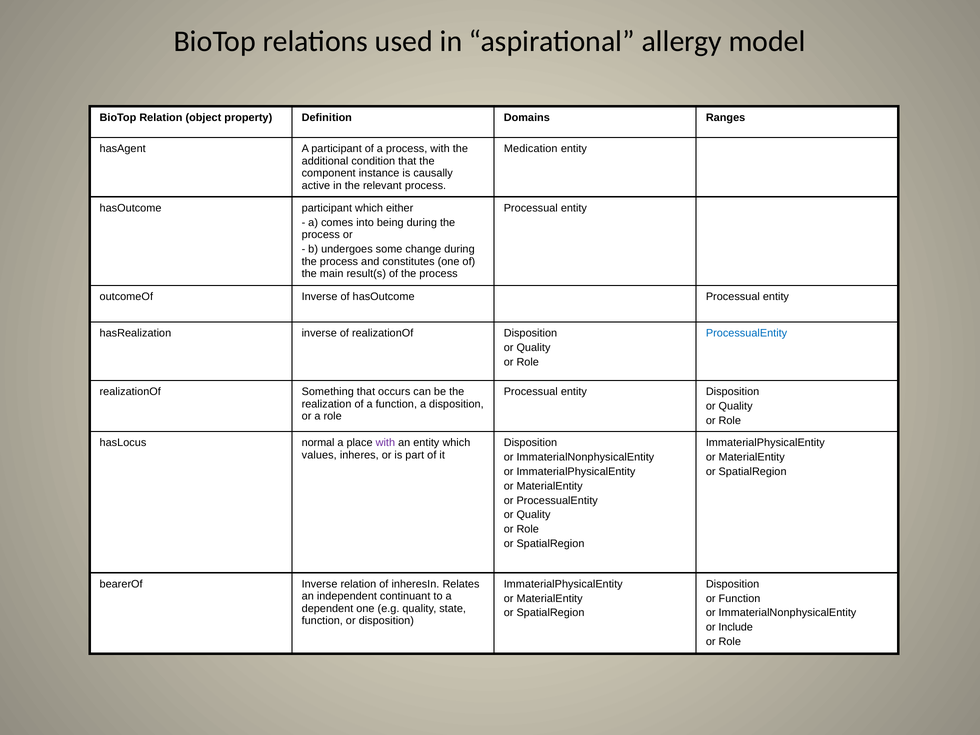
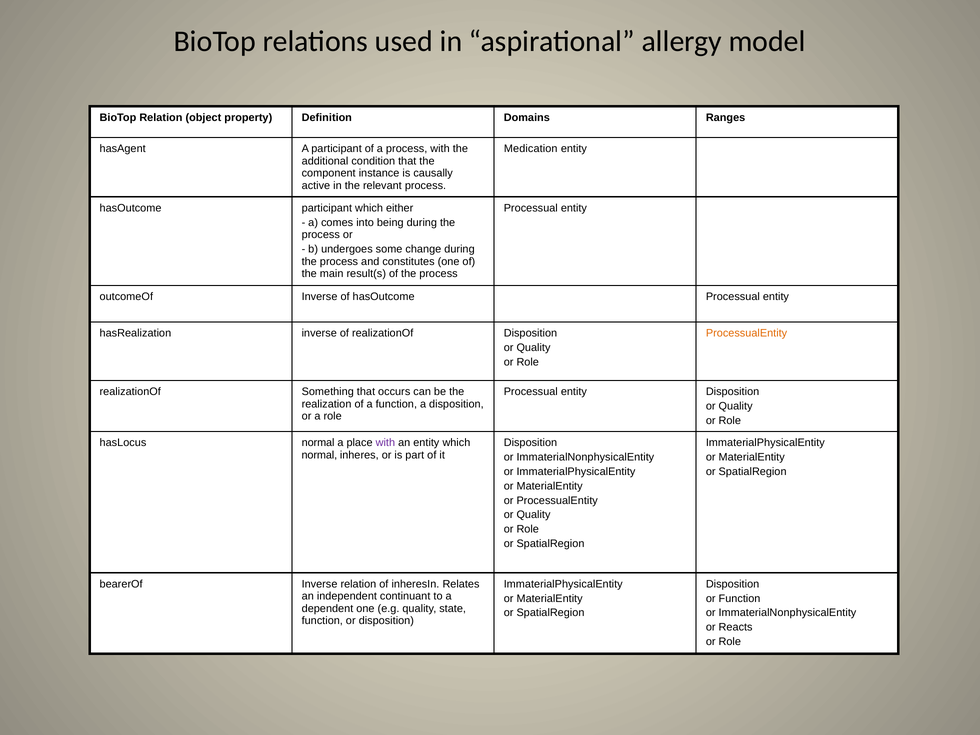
ProcessualEntity at (747, 333) colour: blue -> orange
values at (319, 455): values -> normal
Include: Include -> Reacts
